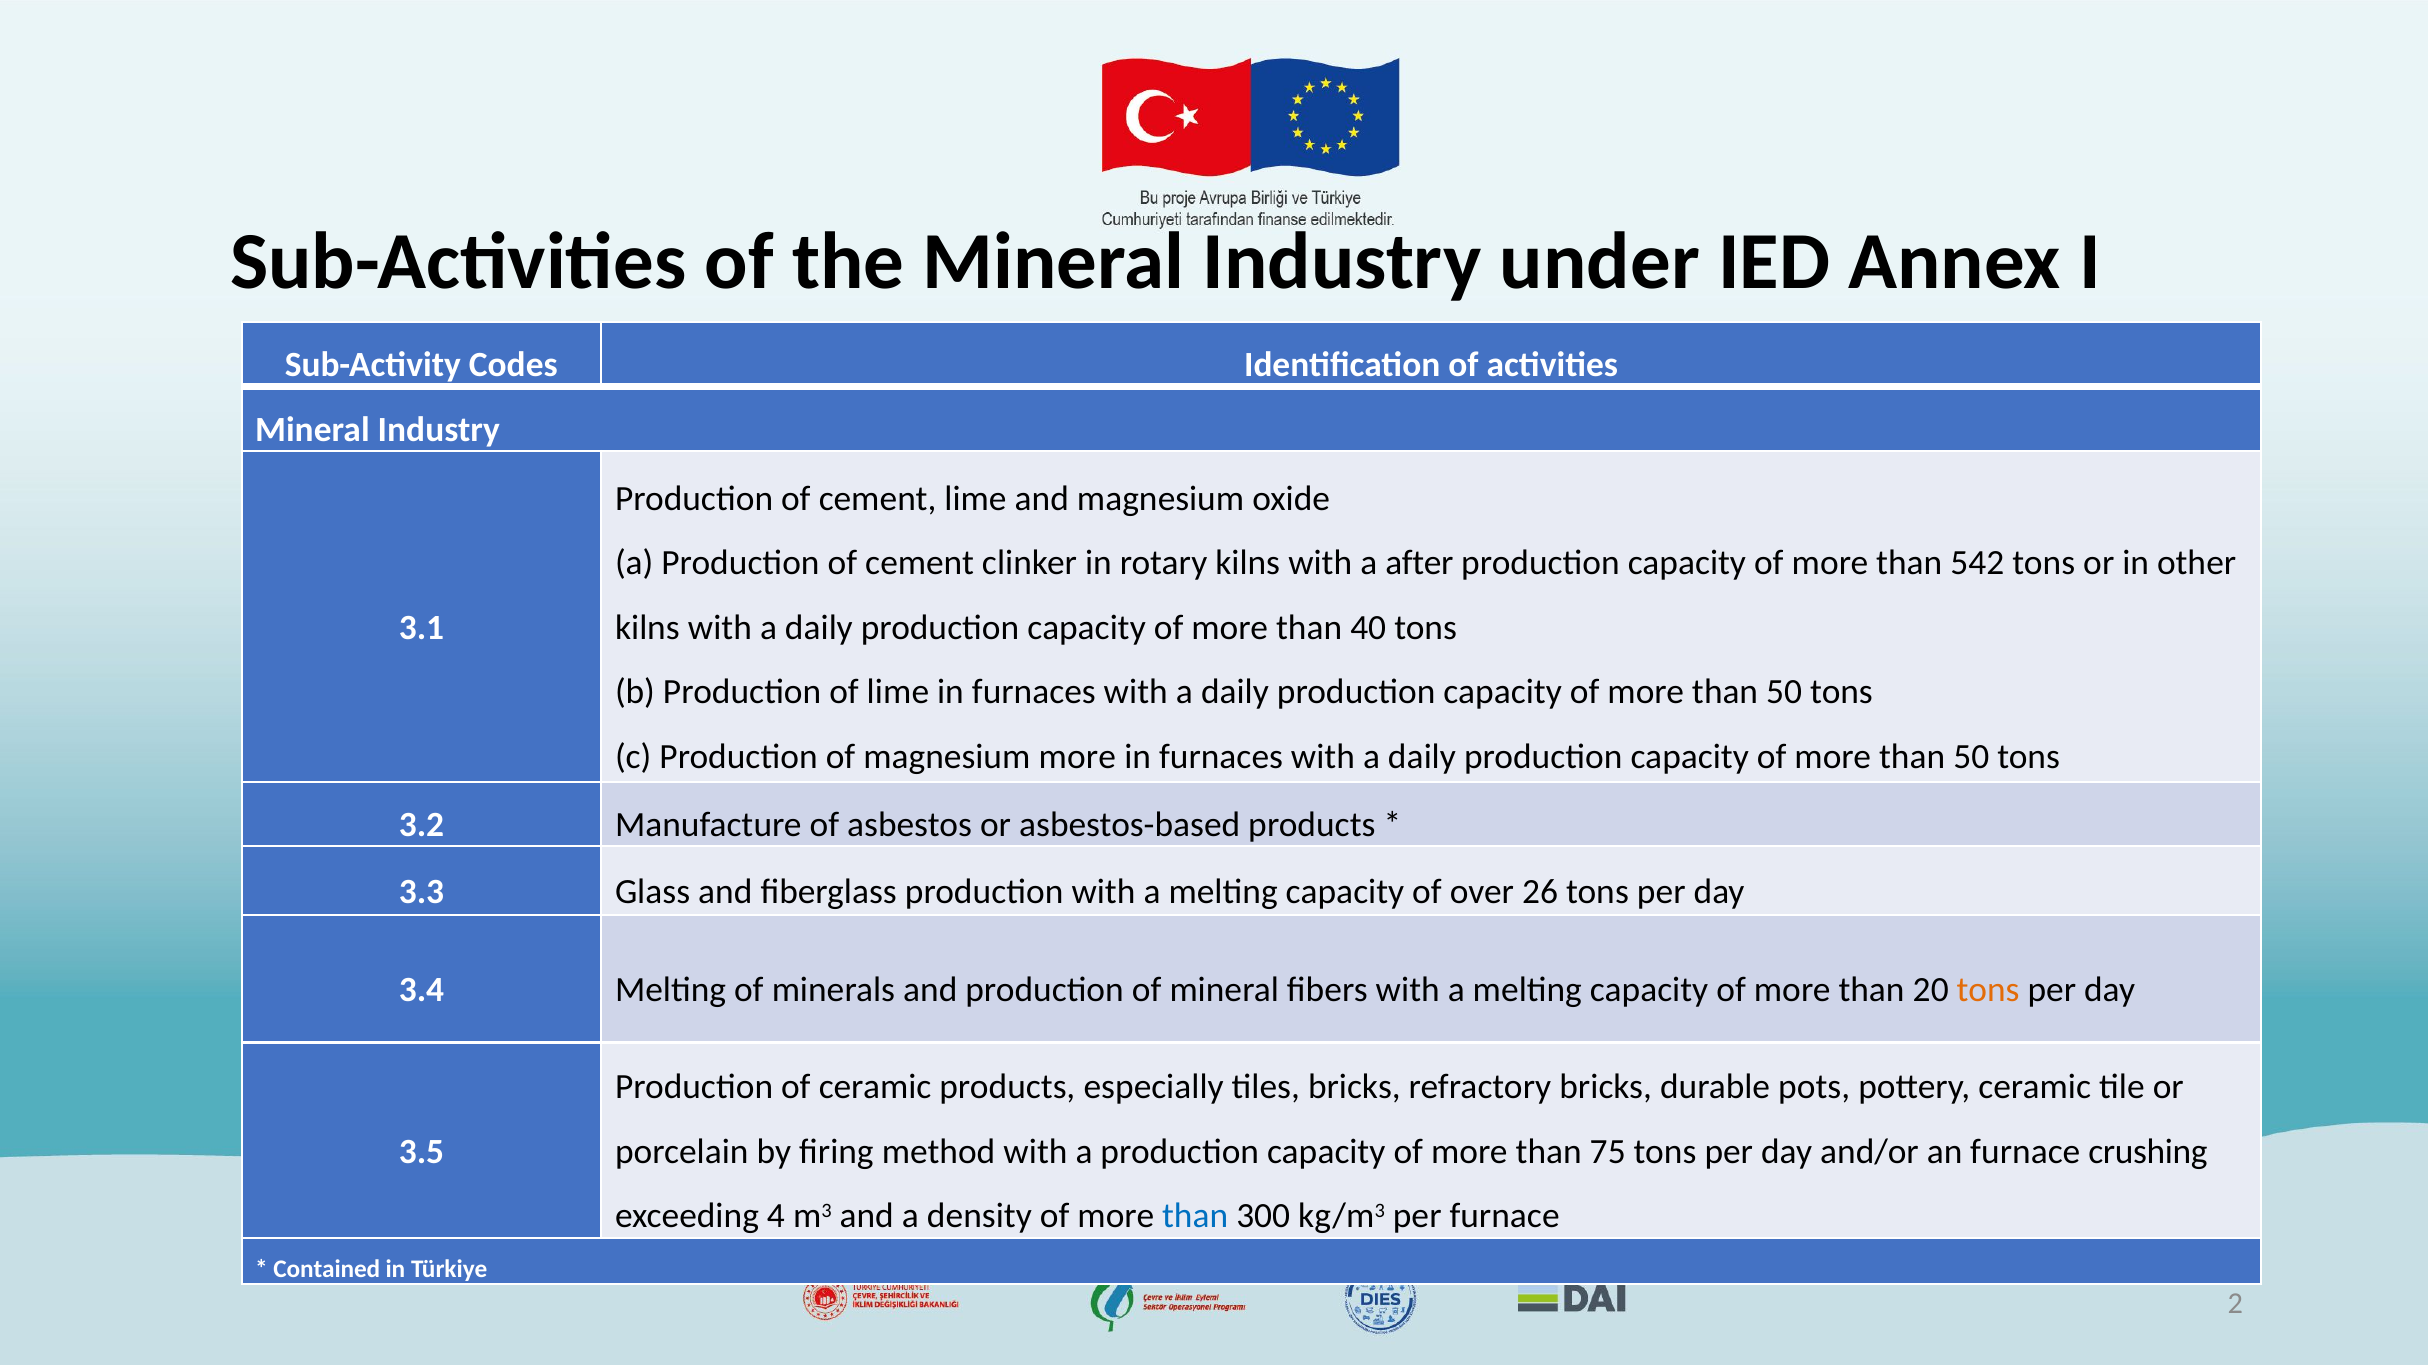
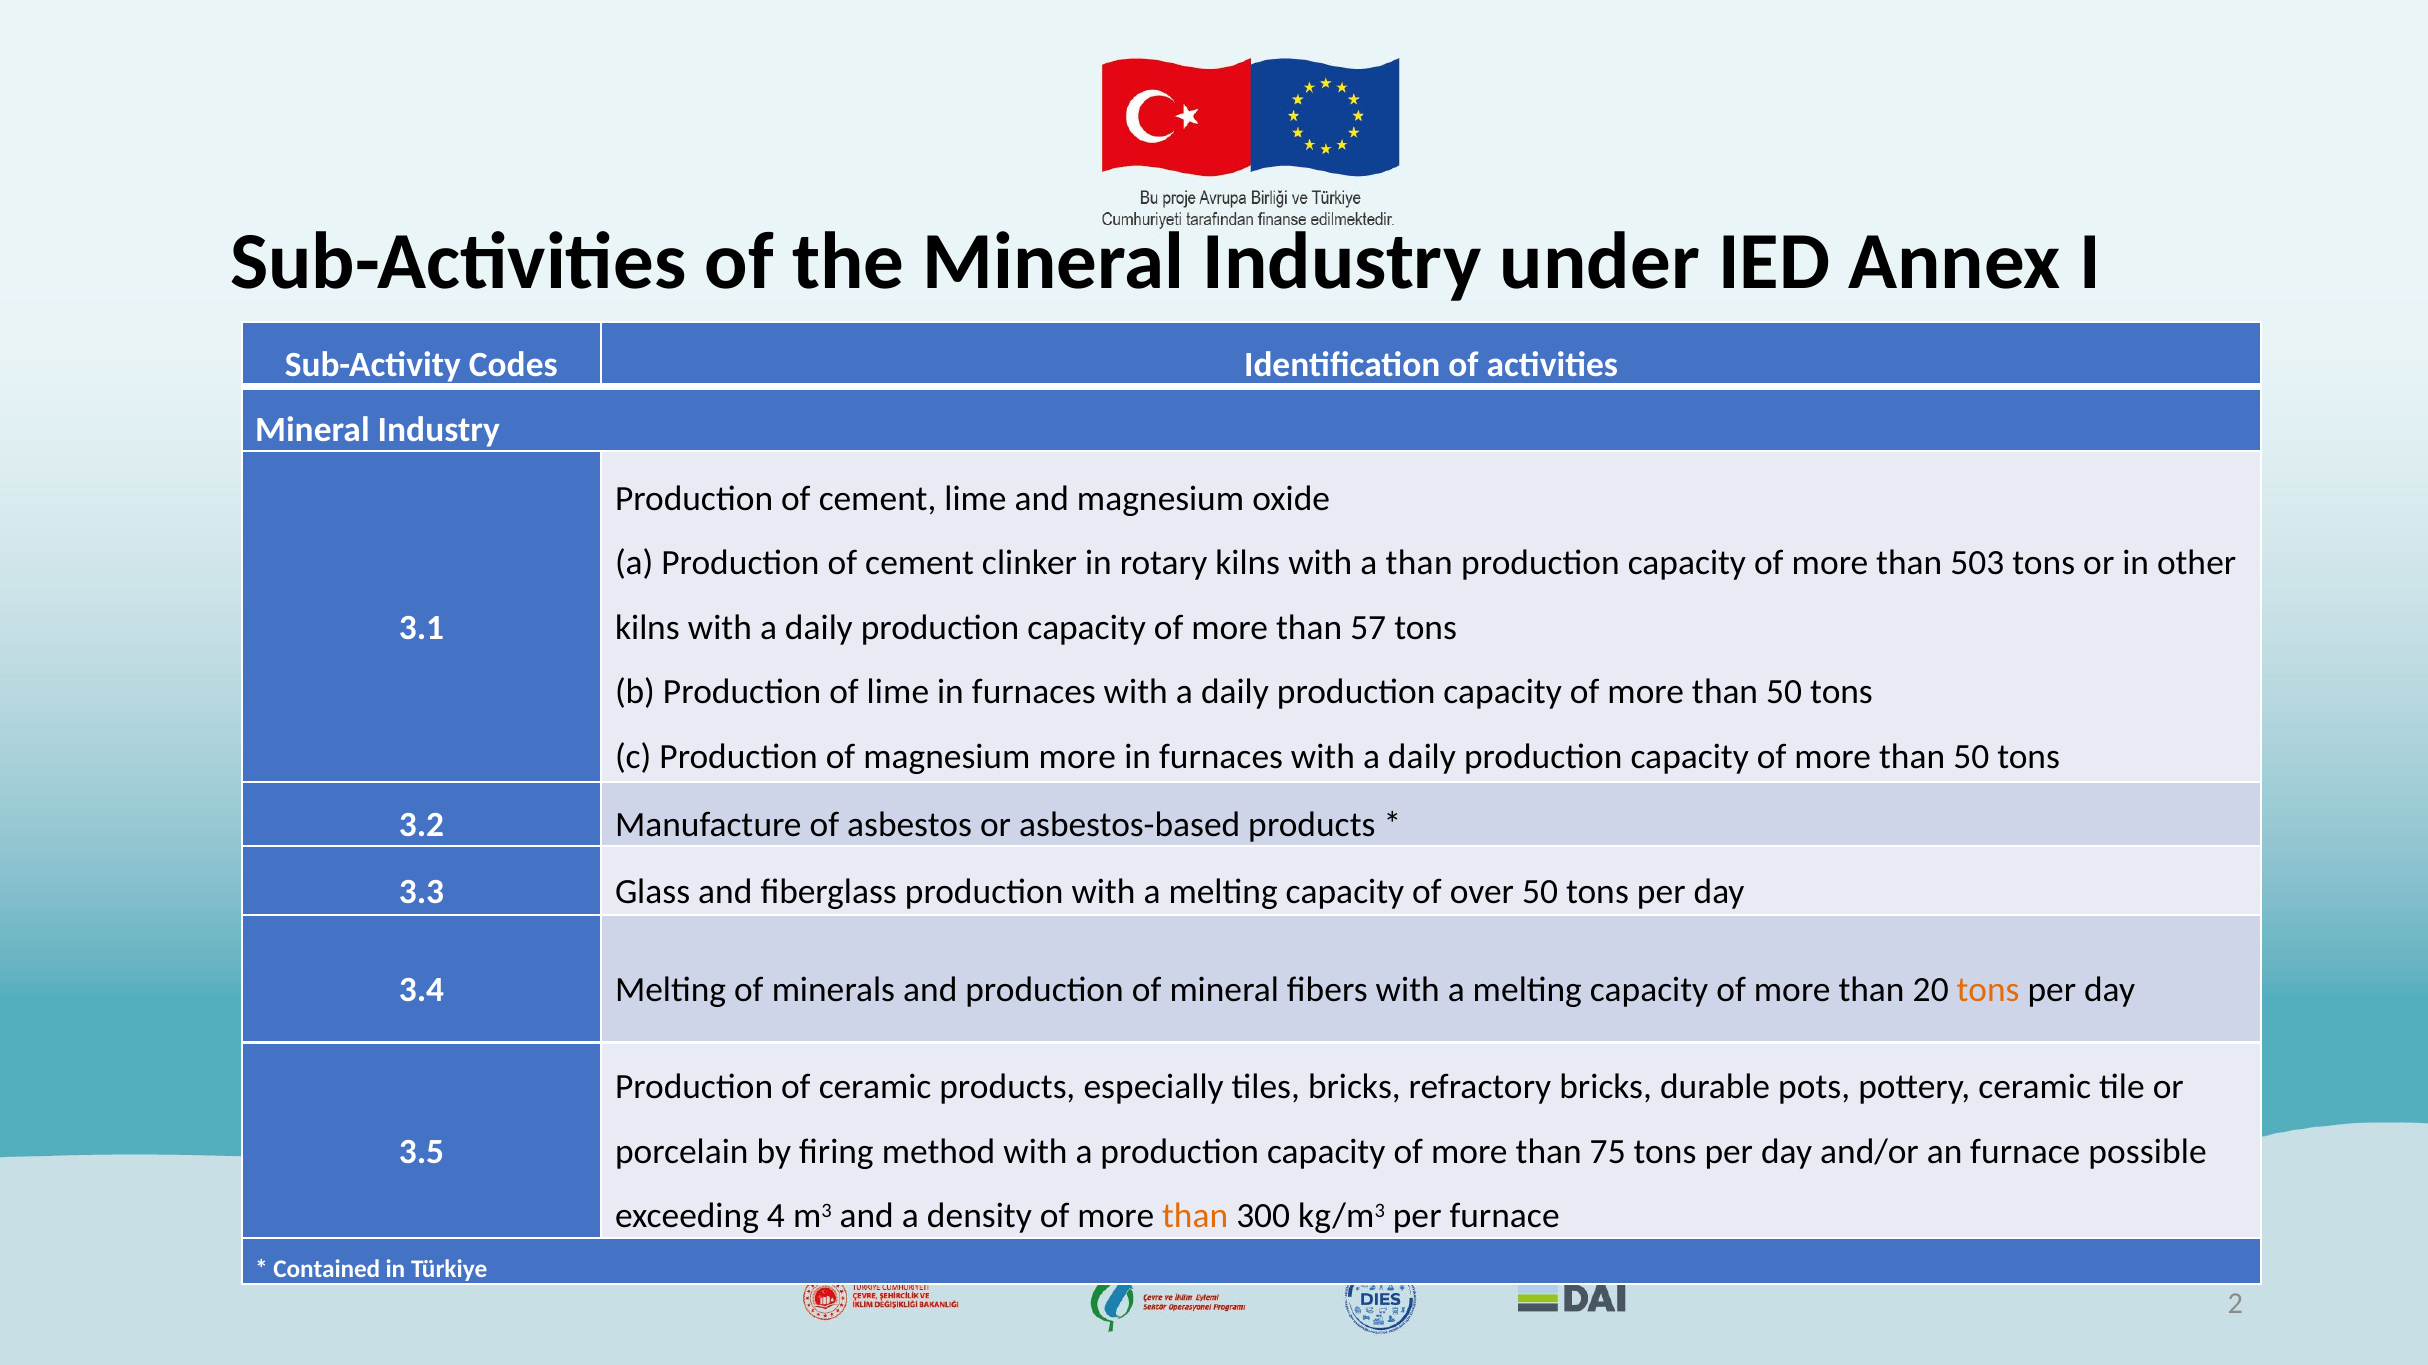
a after: after -> than
542: 542 -> 503
40: 40 -> 57
over 26: 26 -> 50
crushing: crushing -> possible
than at (1195, 1217) colour: blue -> orange
